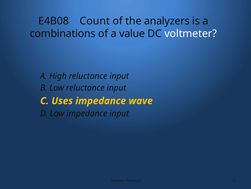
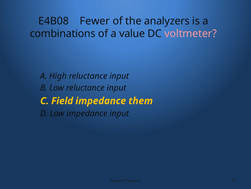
Count: Count -> Fewer
voltmeter colour: white -> pink
Uses: Uses -> Field
wave: wave -> them
